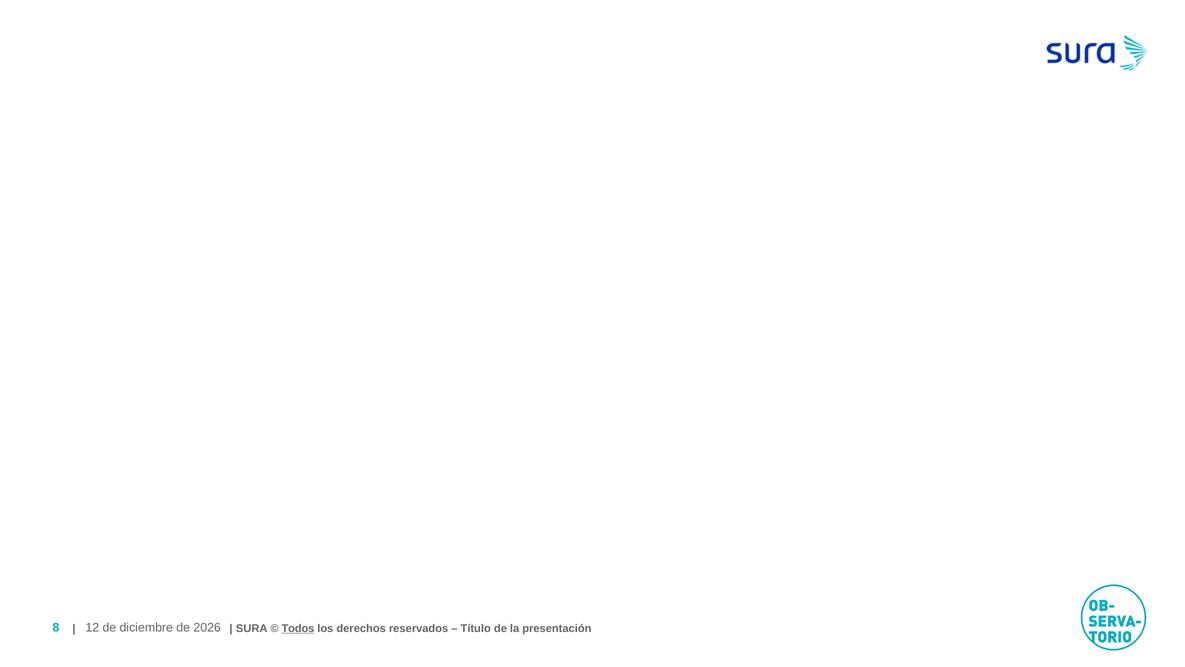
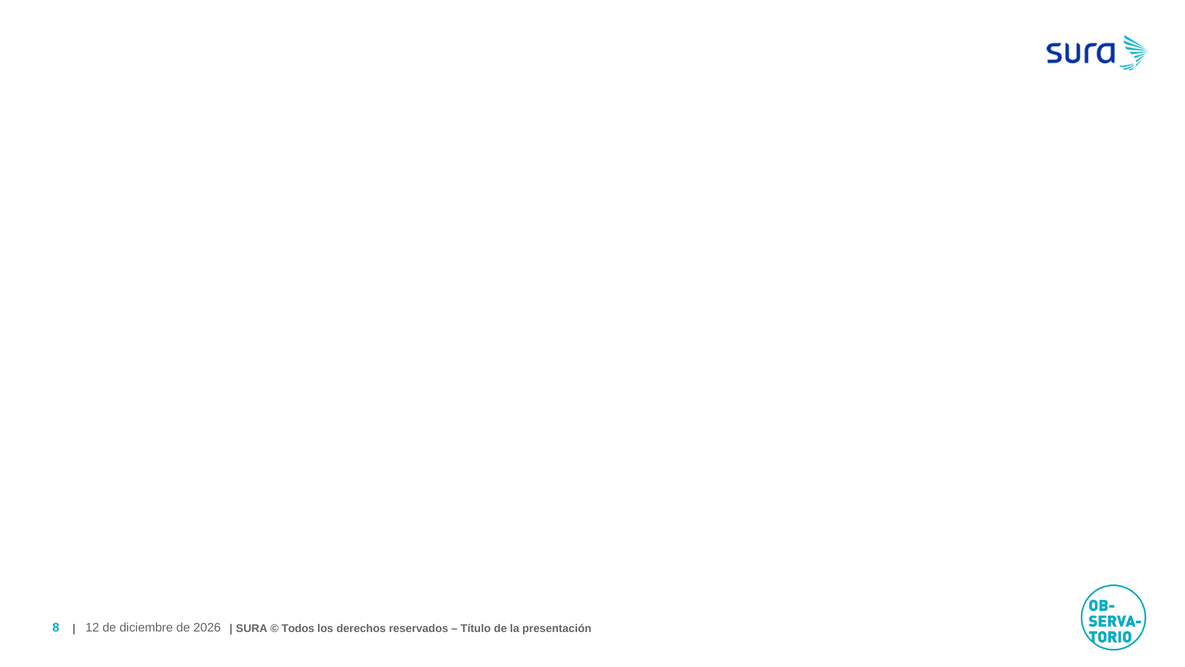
Todos underline: present -> none
